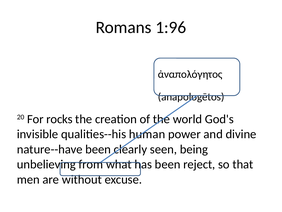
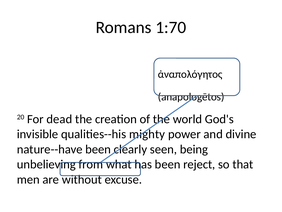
1:96: 1:96 -> 1:70
rocks: rocks -> dead
human: human -> mighty
